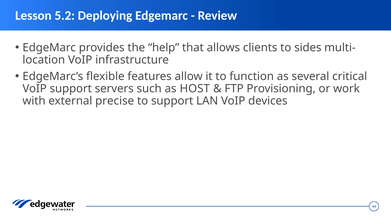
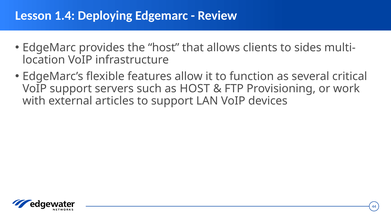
5.2: 5.2 -> 1.4
the help: help -> host
precise: precise -> articles
